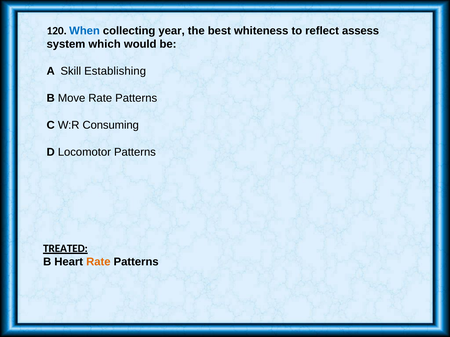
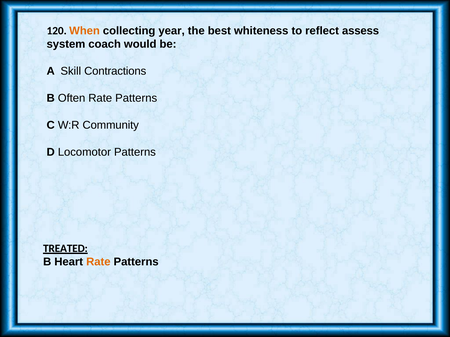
When colour: blue -> orange
which: which -> coach
Establishing: Establishing -> Contractions
Move: Move -> Often
Consuming: Consuming -> Community
